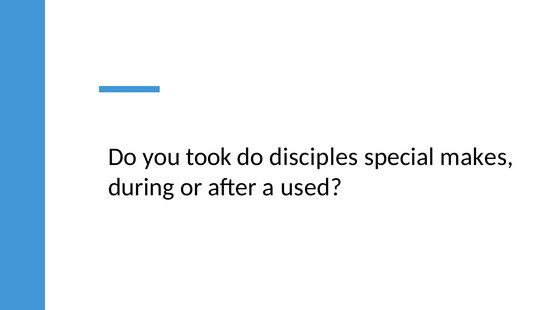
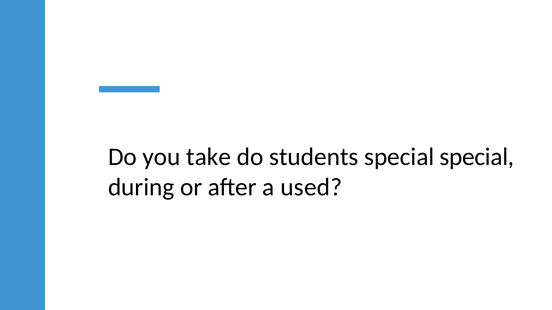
took: took -> take
disciples: disciples -> students
special makes: makes -> special
